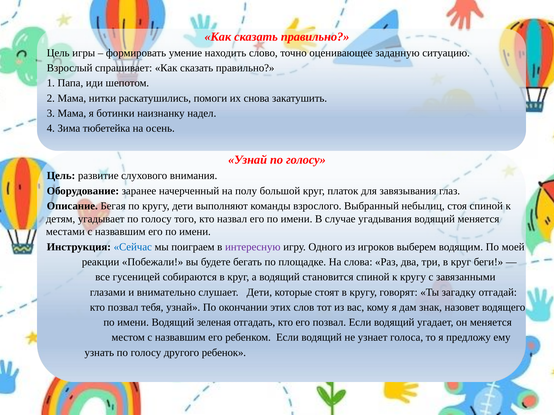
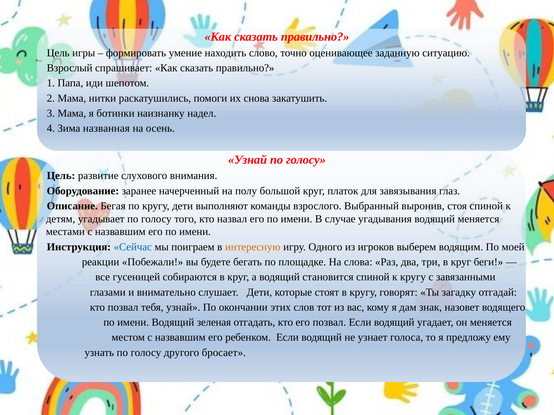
тюбетейка: тюбетейка -> названная
небылиц: небылиц -> выронив
интересную colour: purple -> orange
ребенок: ребенок -> бросает
